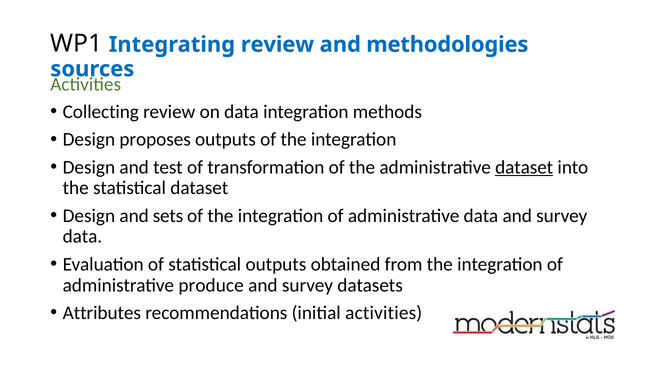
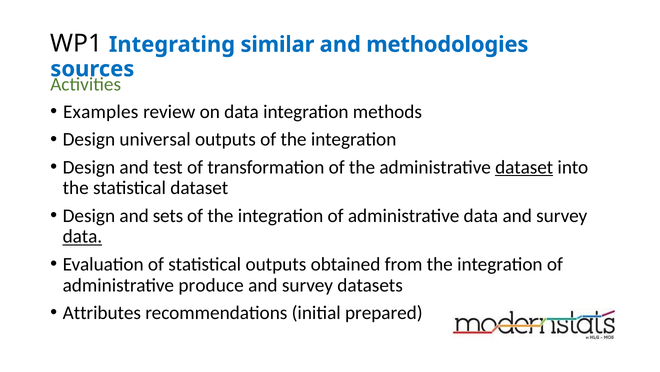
Integrating review: review -> similar
Collecting: Collecting -> Examples
proposes: proposes -> universal
data at (82, 236) underline: none -> present
initial activities: activities -> prepared
